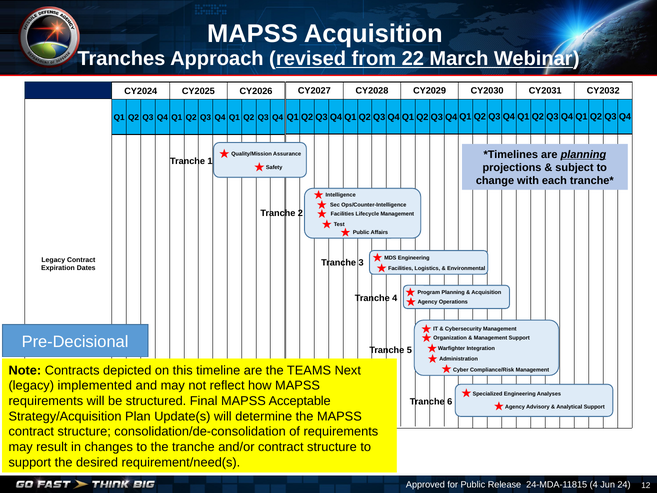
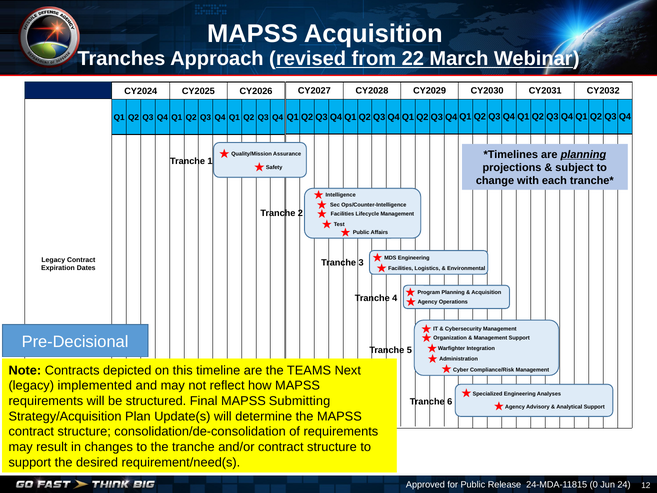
Acceptable: Acceptable -> Submitting
24-MDA-11815 4: 4 -> 0
